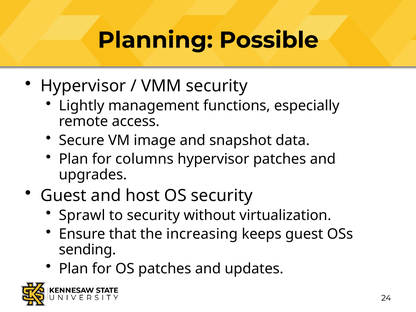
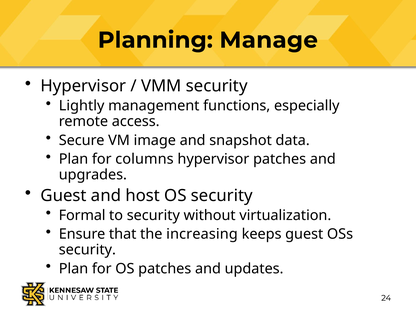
Possible: Possible -> Manage
Sprawl: Sprawl -> Formal
sending at (87, 250): sending -> security
